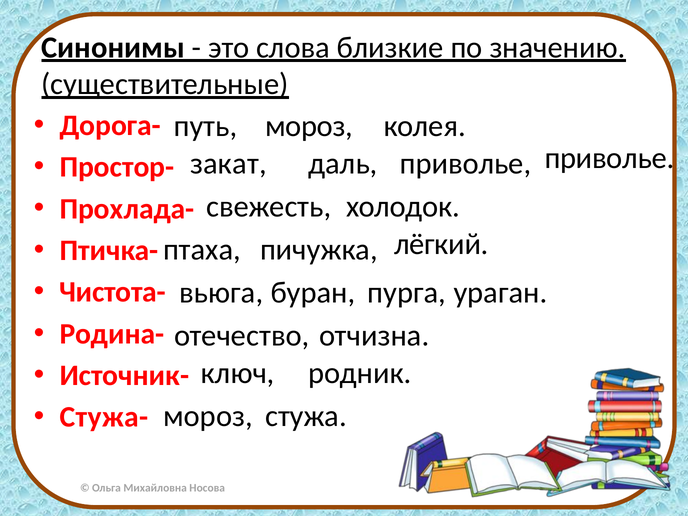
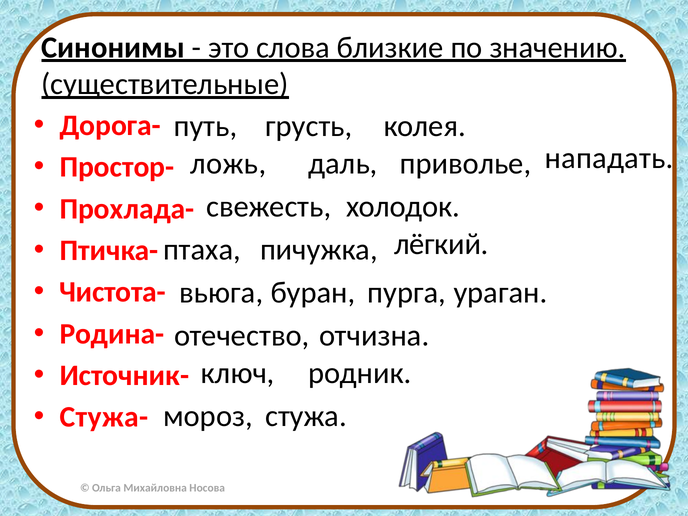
путь мороз: мороз -> грусть
закат: закат -> ложь
приволье приволье: приволье -> нападать
